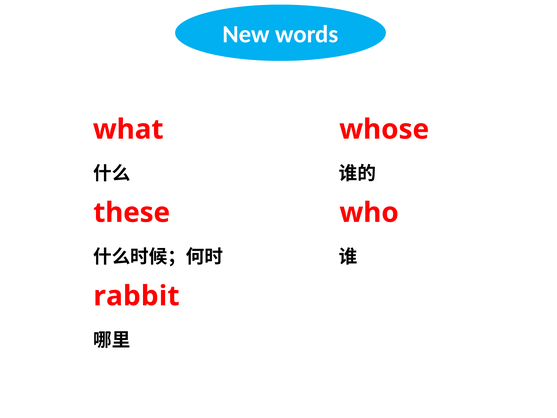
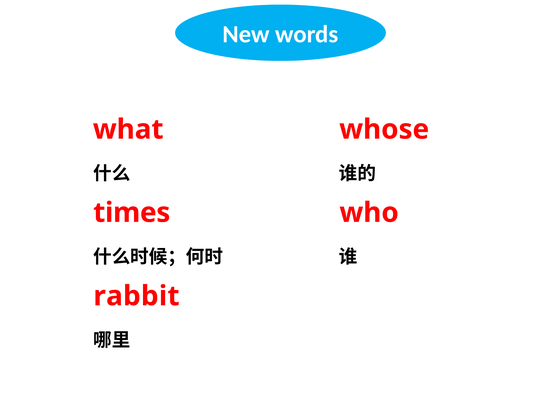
these: these -> times
